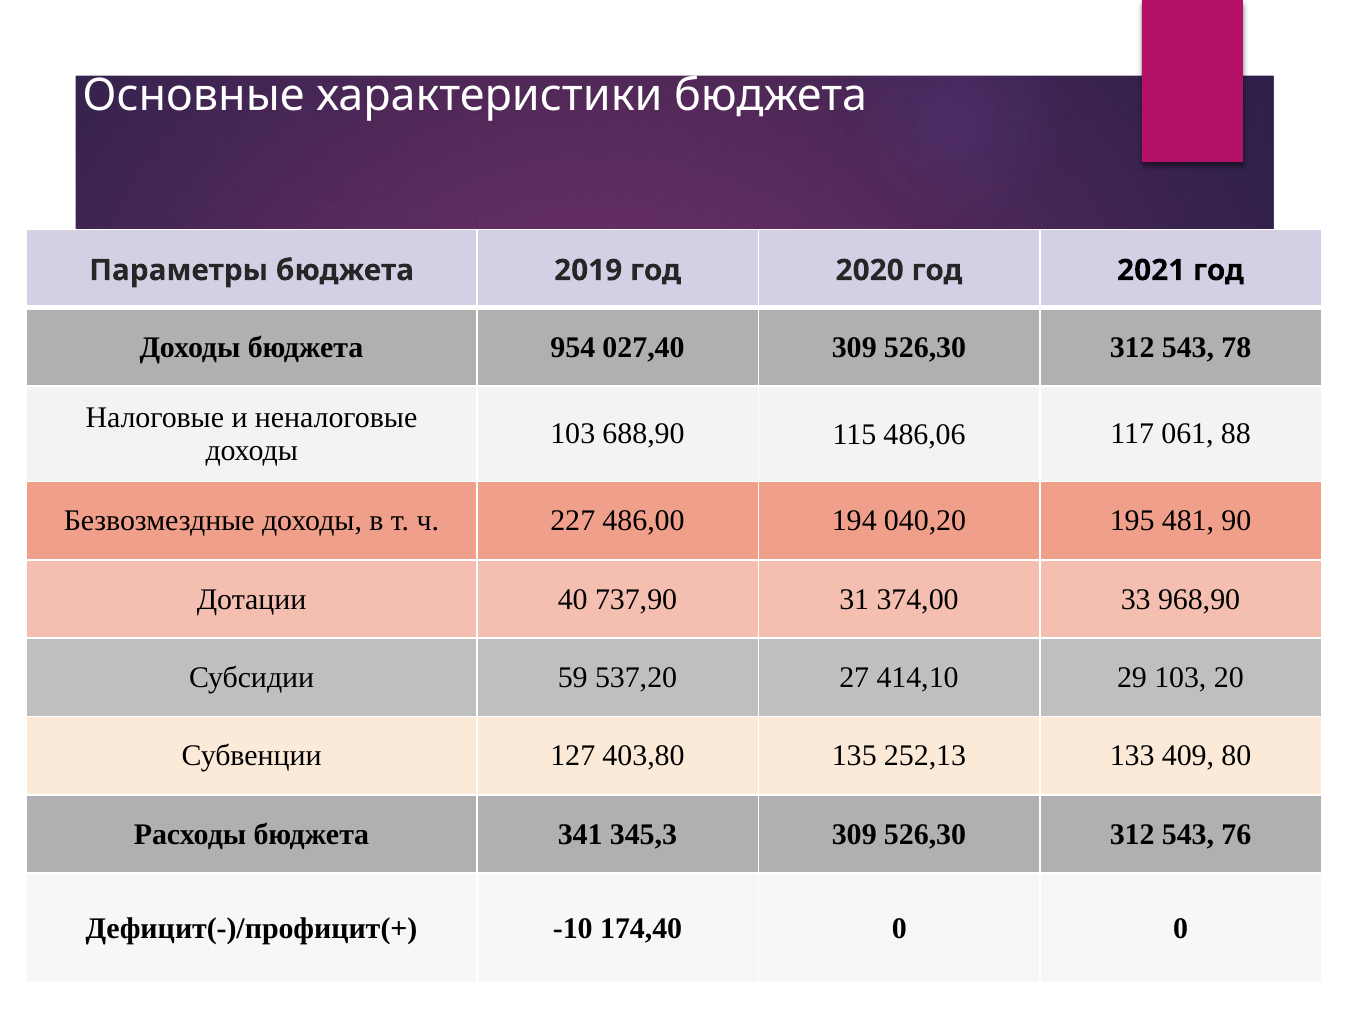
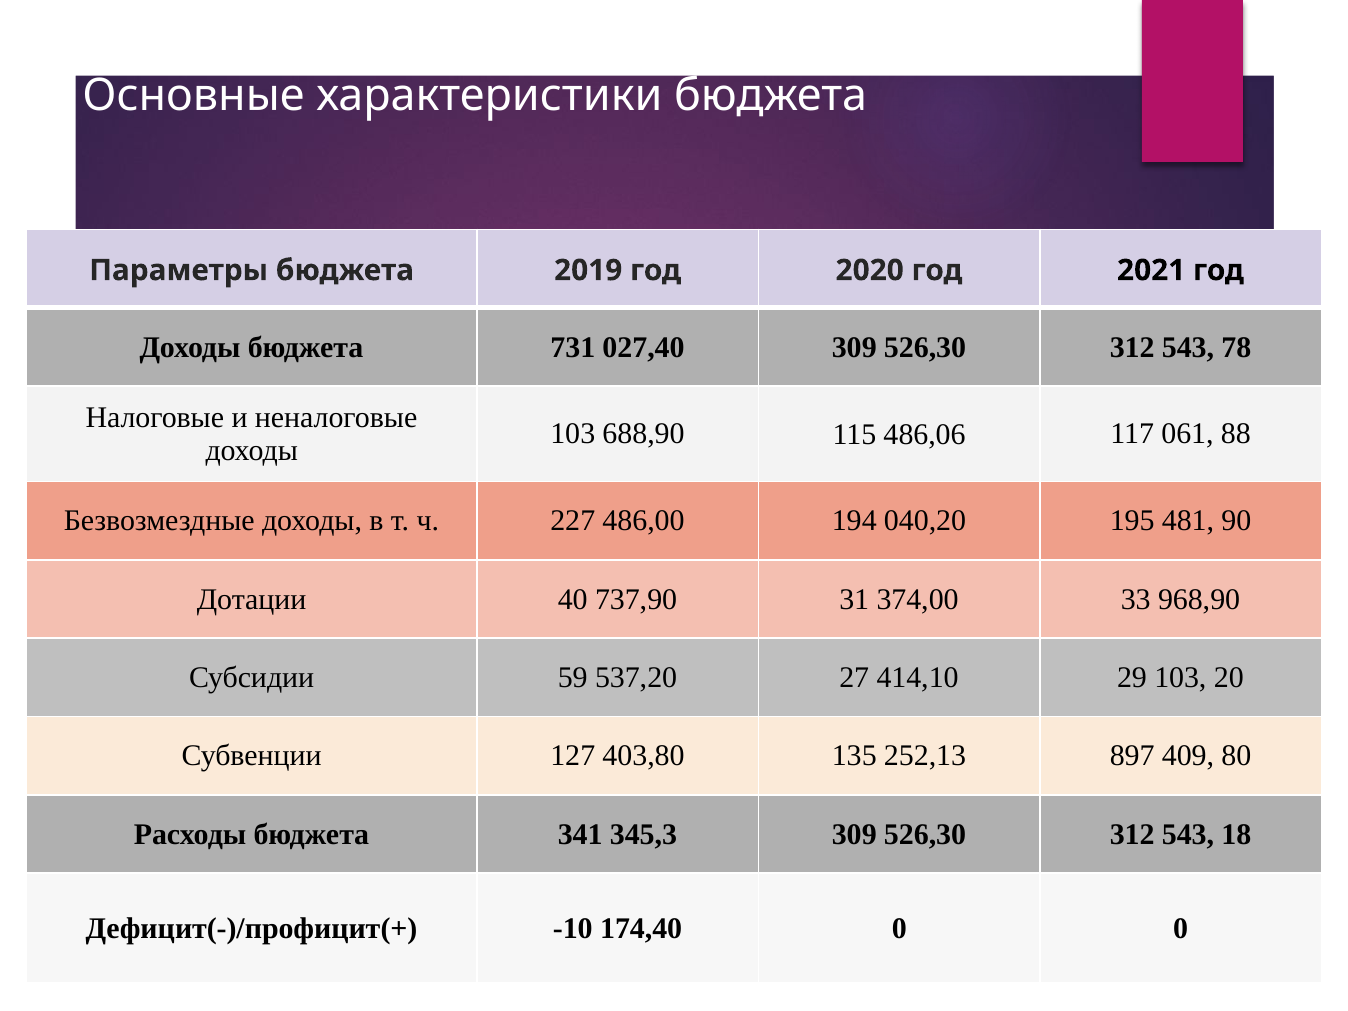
954: 954 -> 731
133: 133 -> 897
76: 76 -> 18
